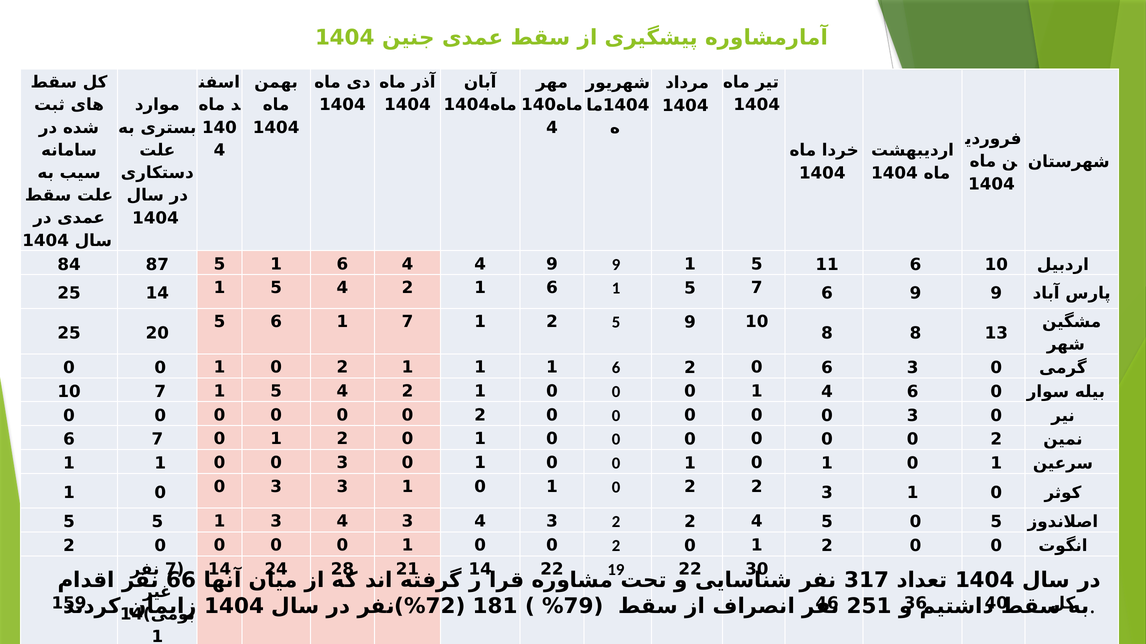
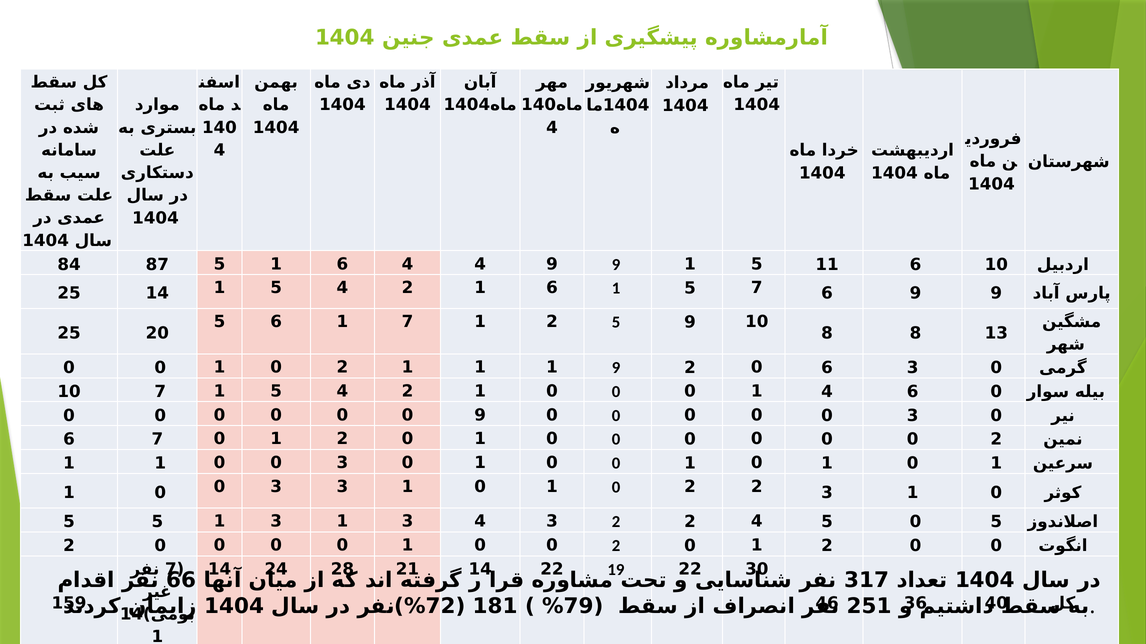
1 1 6: 6 -> 9
2 at (480, 415): 2 -> 9
1 3 4: 4 -> 1
